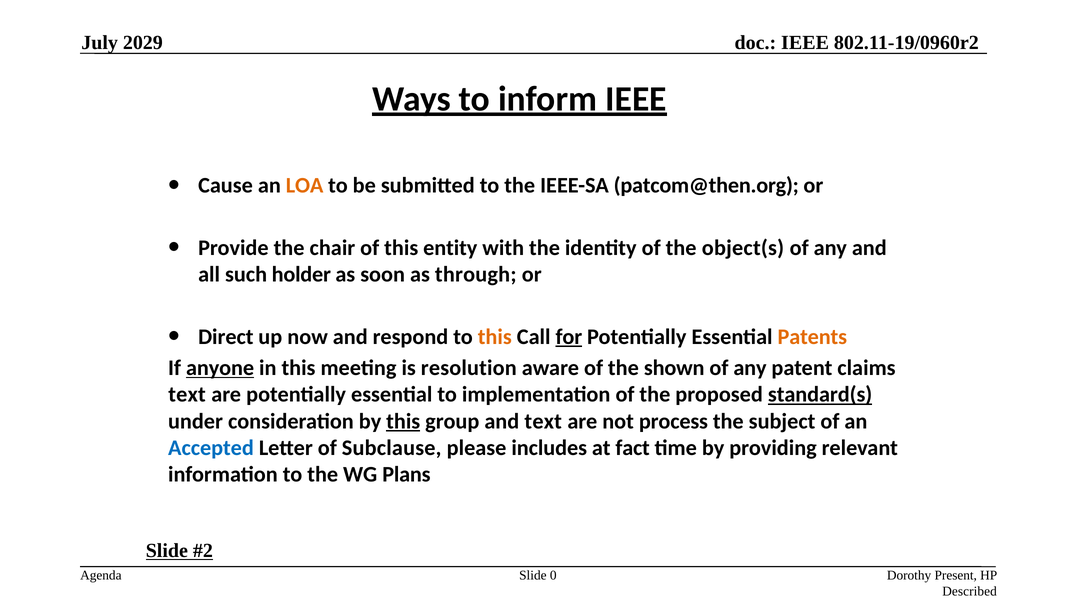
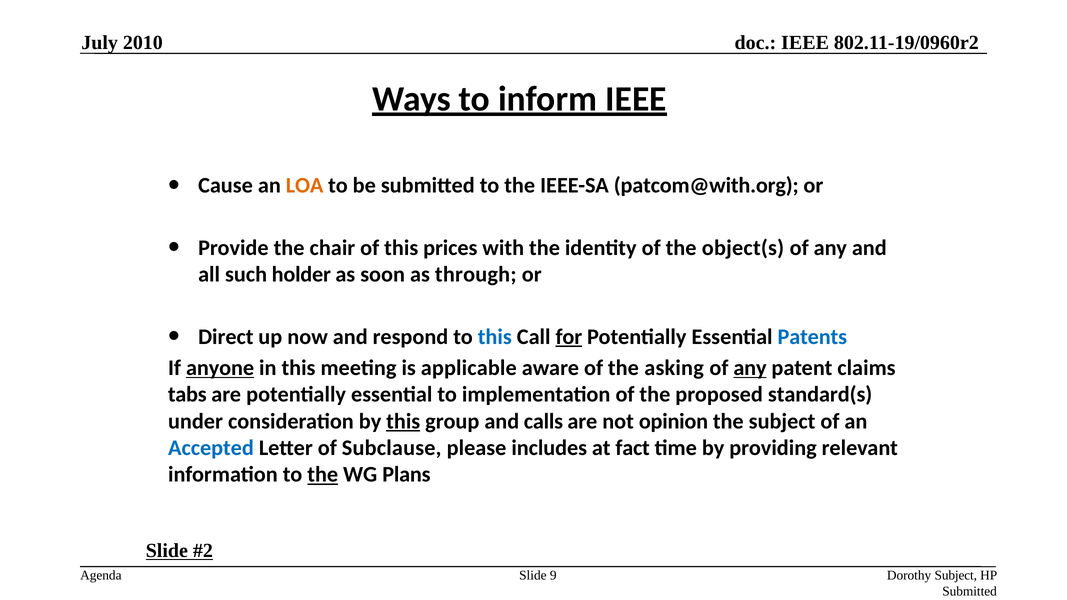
2029: 2029 -> 2010
patcom@then.org: patcom@then.org -> patcom@with.org
entity: entity -> prices
this at (495, 337) colour: orange -> blue
Patents colour: orange -> blue
resolution: resolution -> applicable
shown: shown -> asking
any at (750, 368) underline: none -> present
text at (187, 395): text -> tabs
standard(s underline: present -> none
and text: text -> calls
process: process -> opinion
the at (323, 475) underline: none -> present
0: 0 -> 9
Dorothy Present: Present -> Subject
Described at (970, 592): Described -> Submitted
